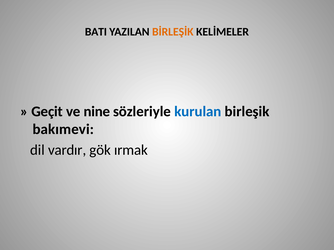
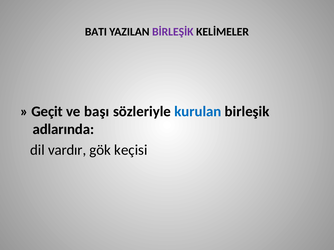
BİRLEŞİK colour: orange -> purple
nine: nine -> başı
bakımevi: bakımevi -> adlarında
ırmak: ırmak -> keçisi
